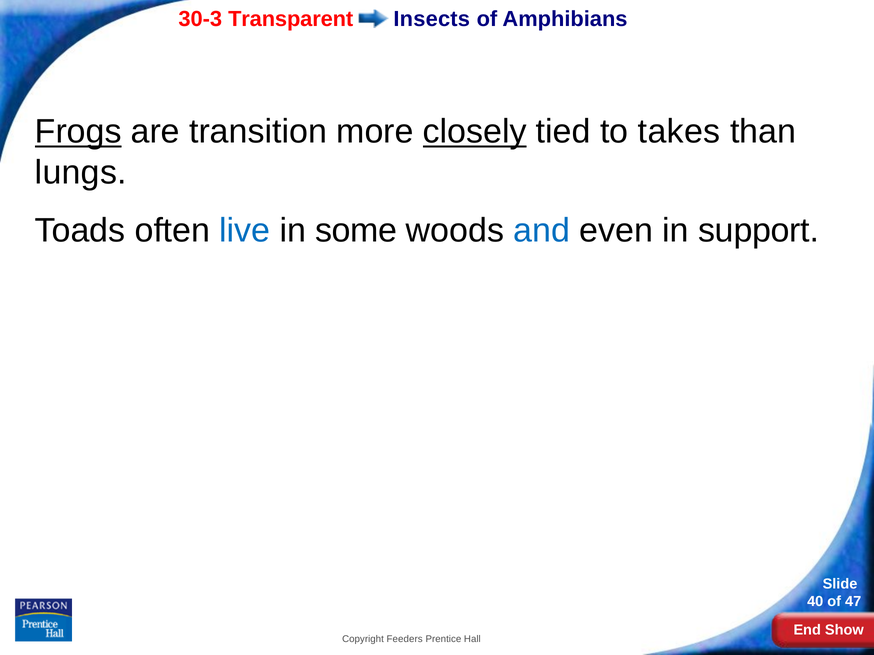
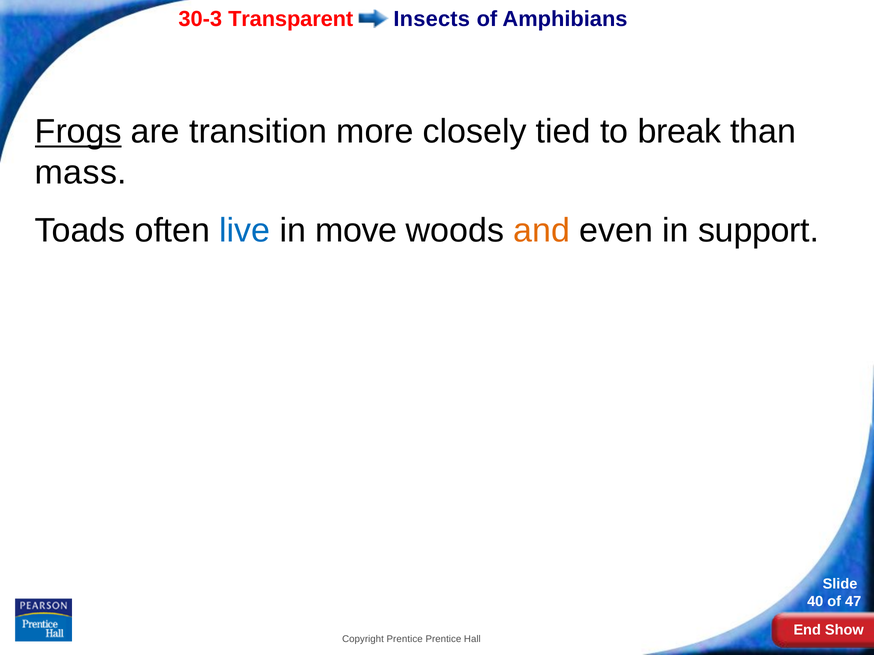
closely underline: present -> none
takes: takes -> break
lungs: lungs -> mass
some: some -> move
and colour: blue -> orange
Copyright Feeders: Feeders -> Prentice
